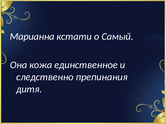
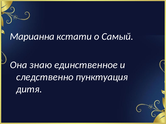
кожа: кожа -> знаю
препинания: препинания -> пунктуация
